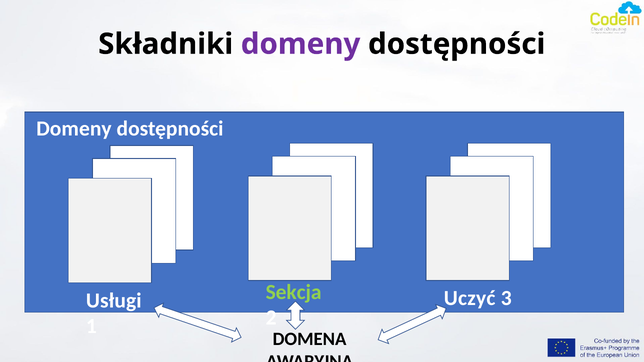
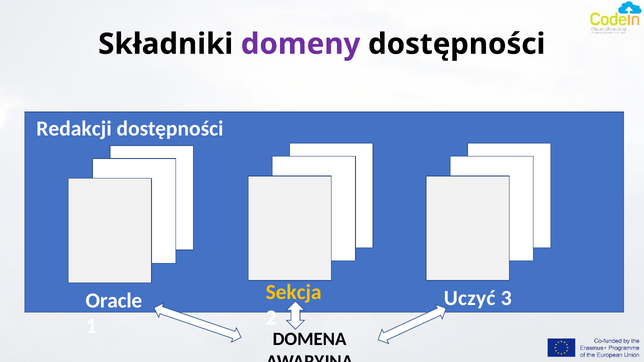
Domeny at (74, 129): Domeny -> Redakcji
Sekcja colour: light green -> yellow
Usługi: Usługi -> Oracle
